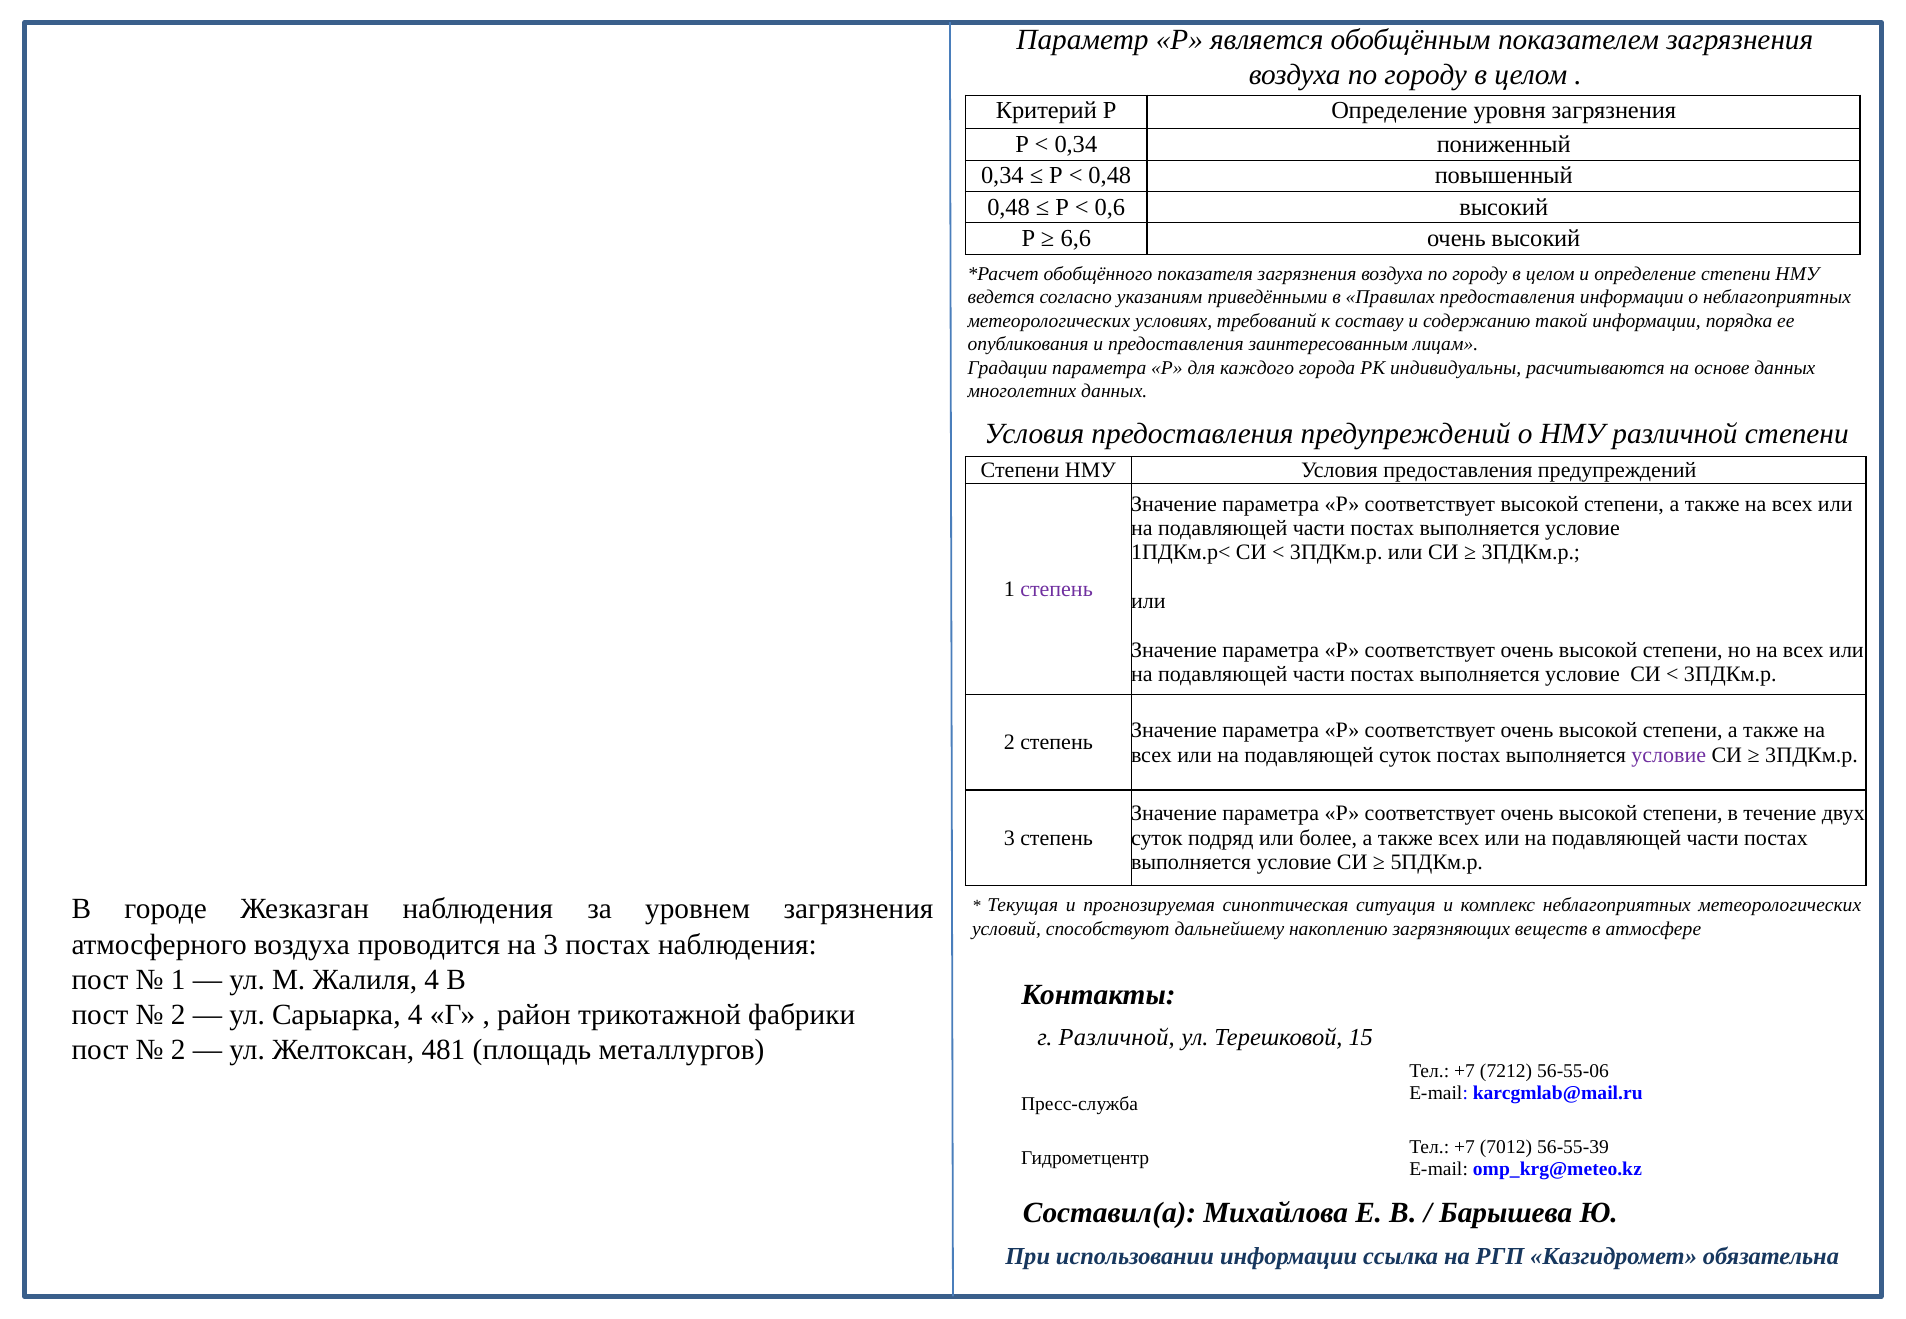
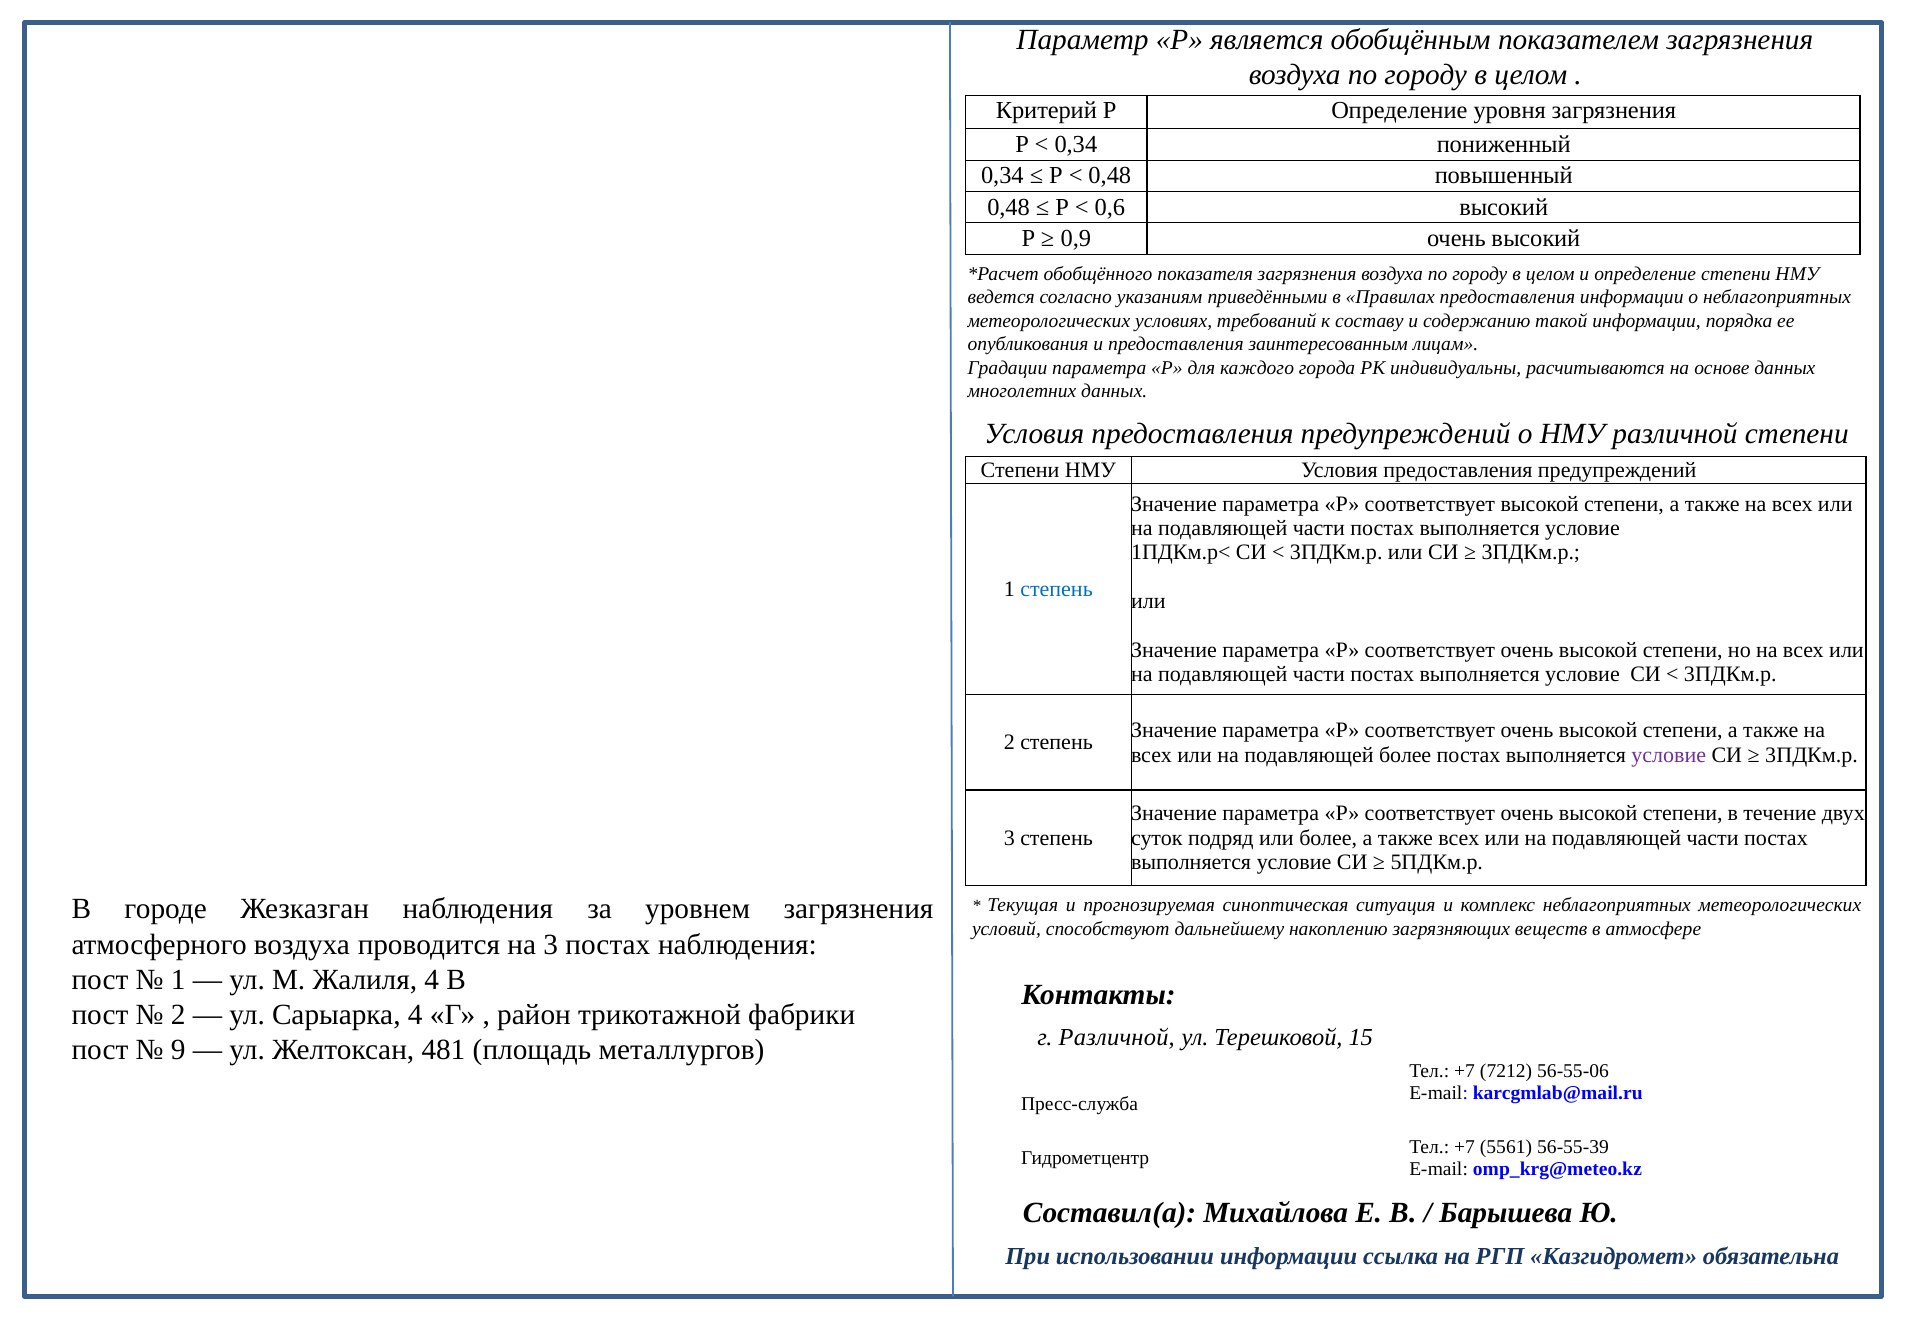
6,6: 6,6 -> 0,9
степень at (1057, 589) colour: purple -> blue
подавляющей суток: суток -> более
2 at (178, 1050): 2 -> 9
7012: 7012 -> 5561
